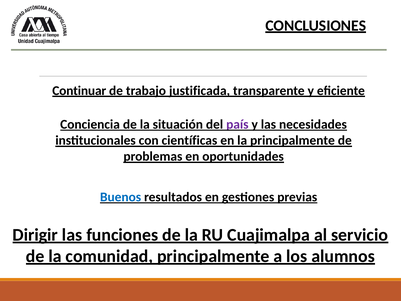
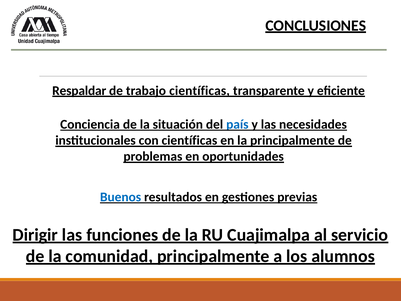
Continuar: Continuar -> Respaldar
trabajo justificada: justificada -> científicas
país colour: purple -> blue
